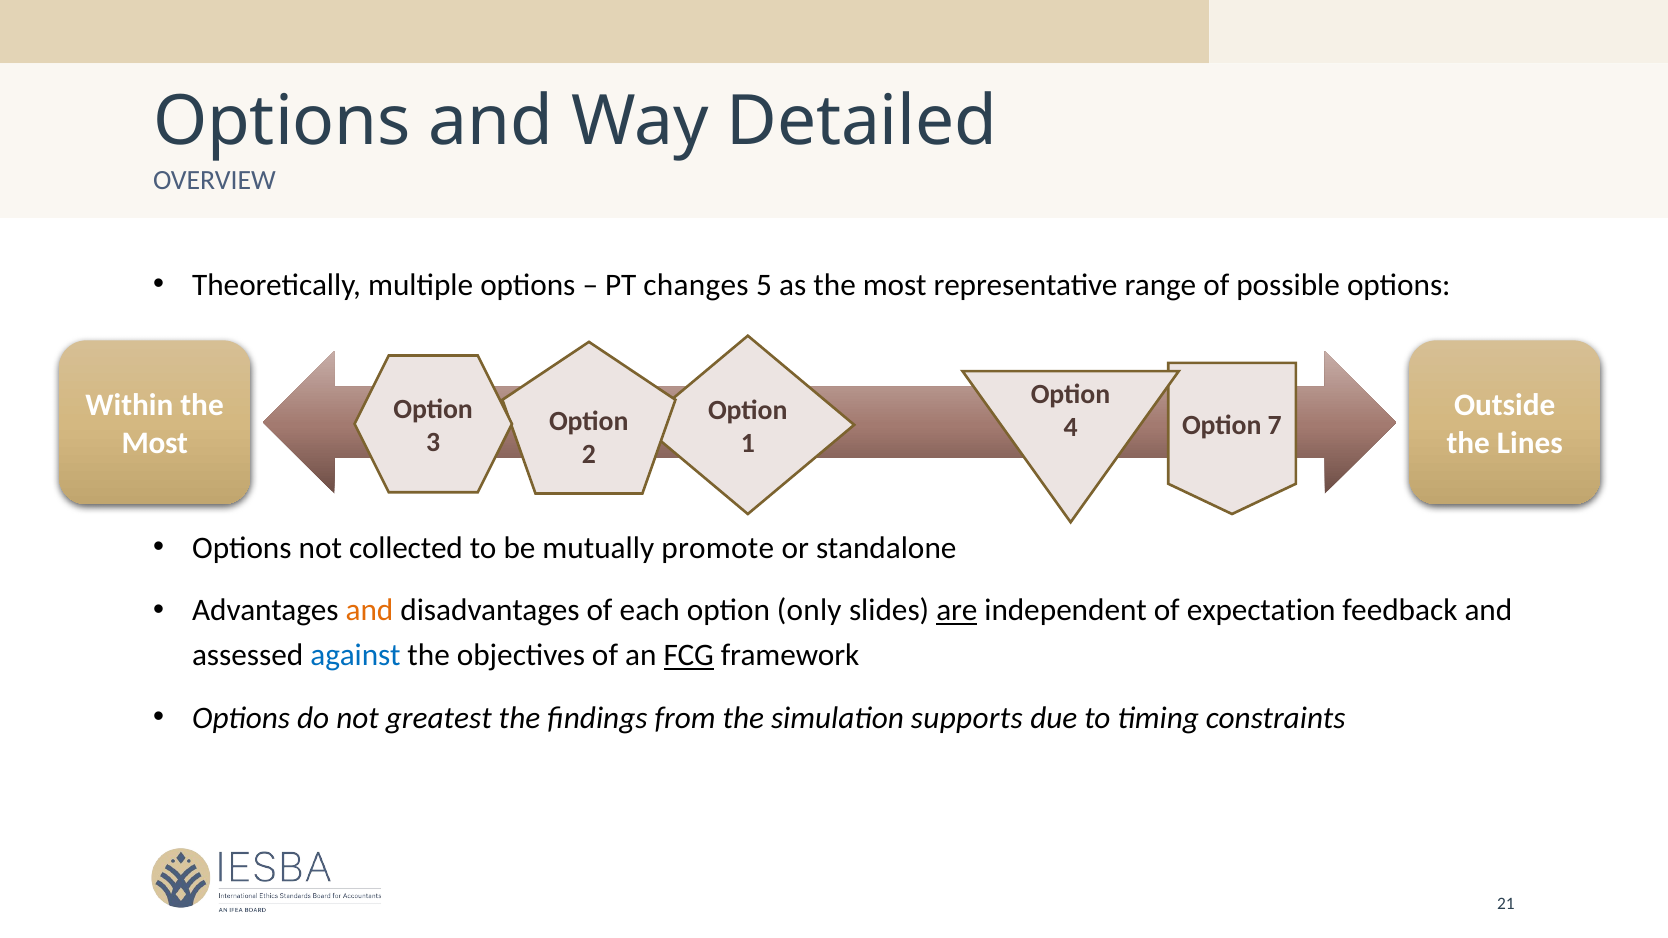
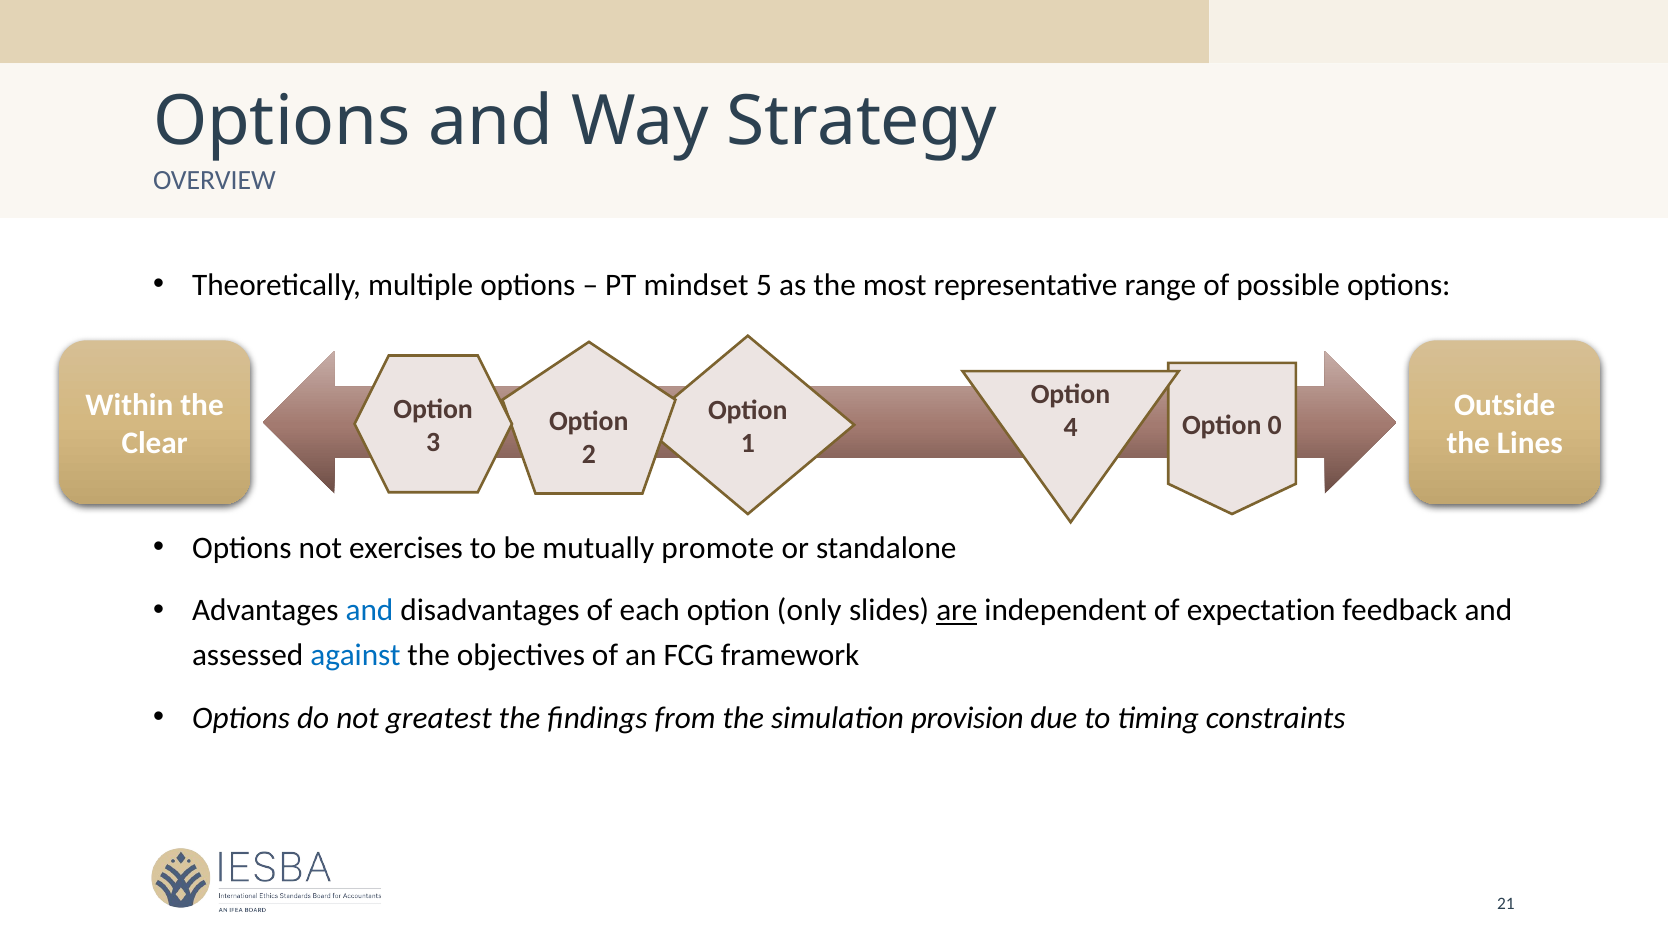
Detailed: Detailed -> Strategy
changes: changes -> mindset
7: 7 -> 0
Most at (155, 443): Most -> Clear
collected: collected -> exercises
and at (369, 611) colour: orange -> blue
FCG underline: present -> none
supports: supports -> provision
